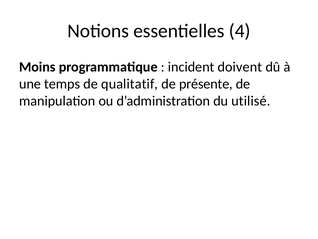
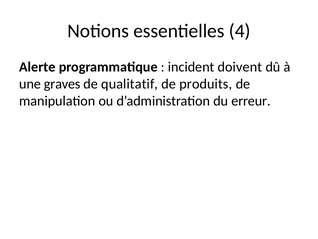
Moins: Moins -> Alerte
temps: temps -> graves
présente: présente -> produits
utilisé: utilisé -> erreur
